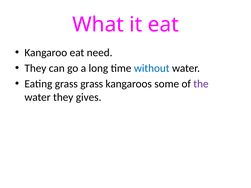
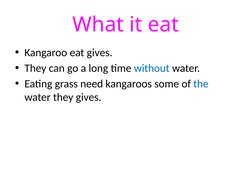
eat need: need -> gives
grass grass: grass -> need
the colour: purple -> blue
